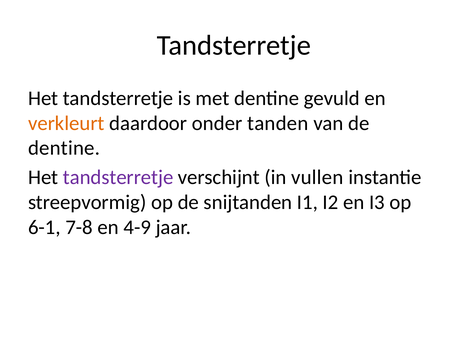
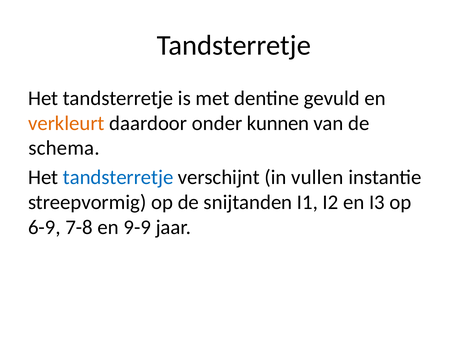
tanden: tanden -> kunnen
dentine at (64, 148): dentine -> schema
tandsterretje at (118, 177) colour: purple -> blue
6-1: 6-1 -> 6-9
4-9: 4-9 -> 9-9
